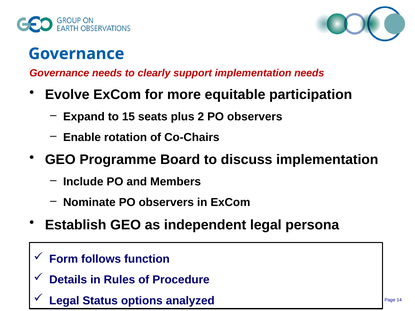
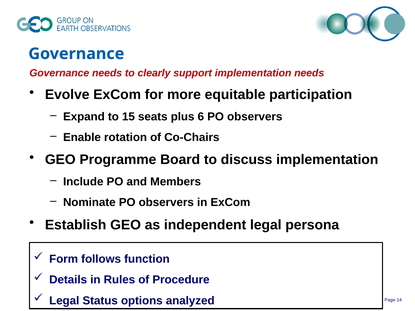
2: 2 -> 6
